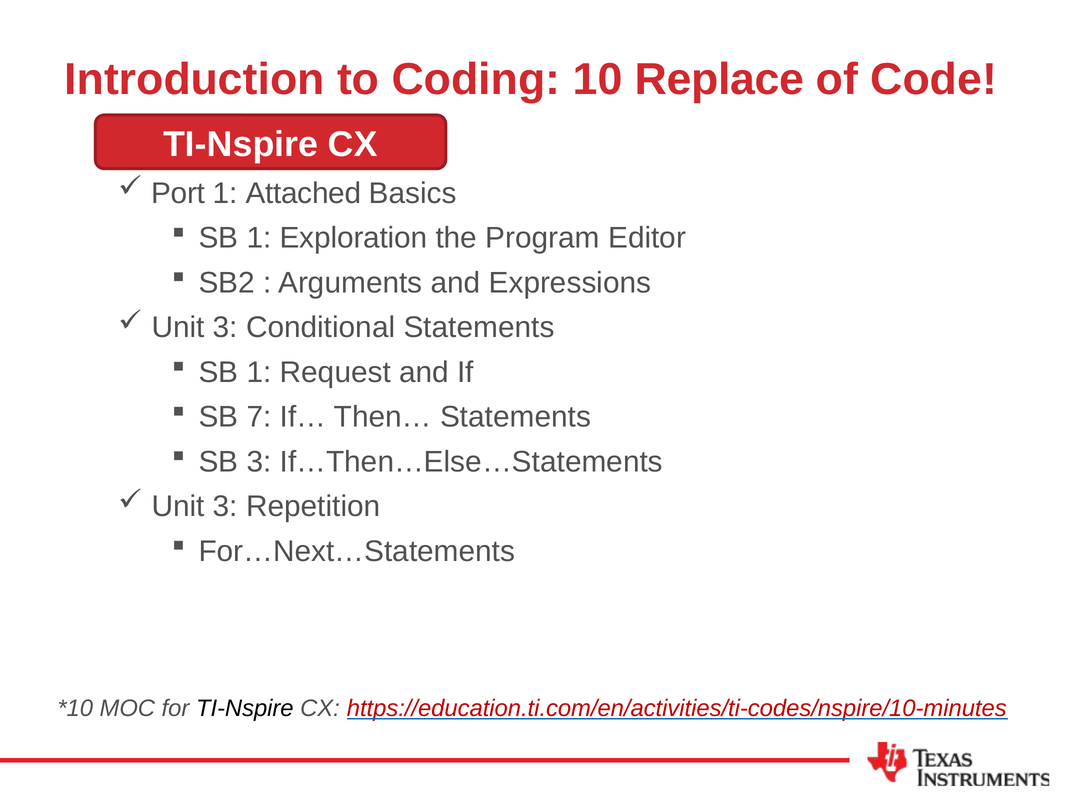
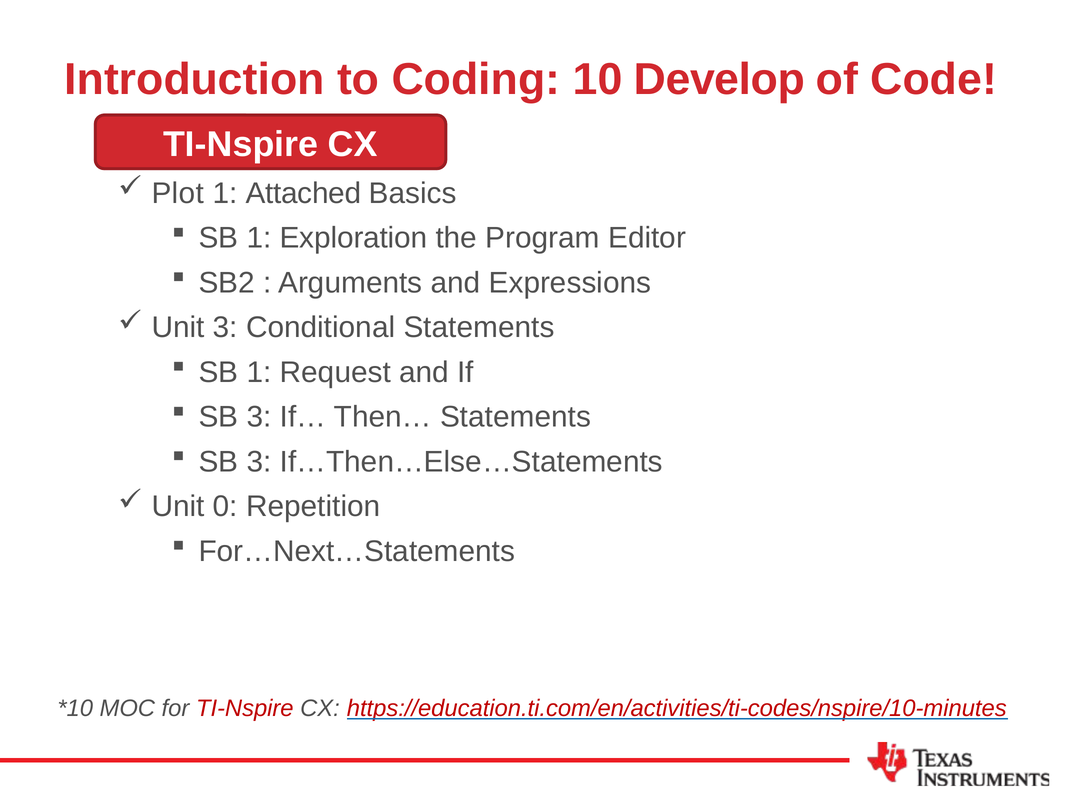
Replace: Replace -> Develop
Port: Port -> Plot
7 at (259, 417): 7 -> 3
3 at (225, 506): 3 -> 0
TI-Nspire at (245, 708) colour: black -> red
